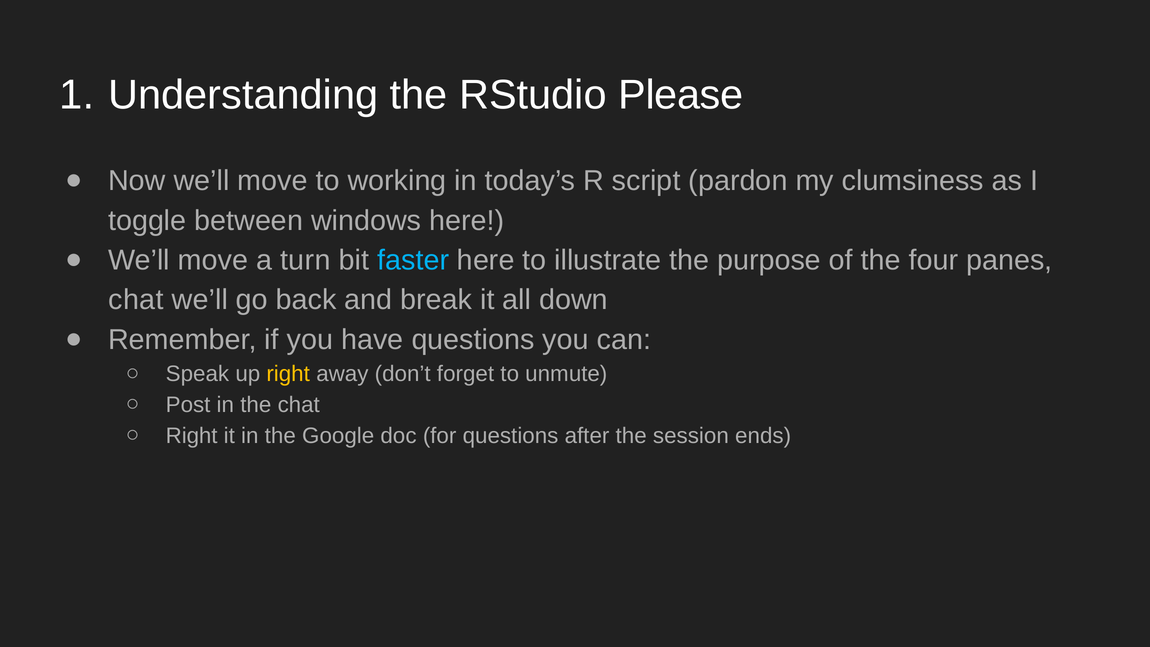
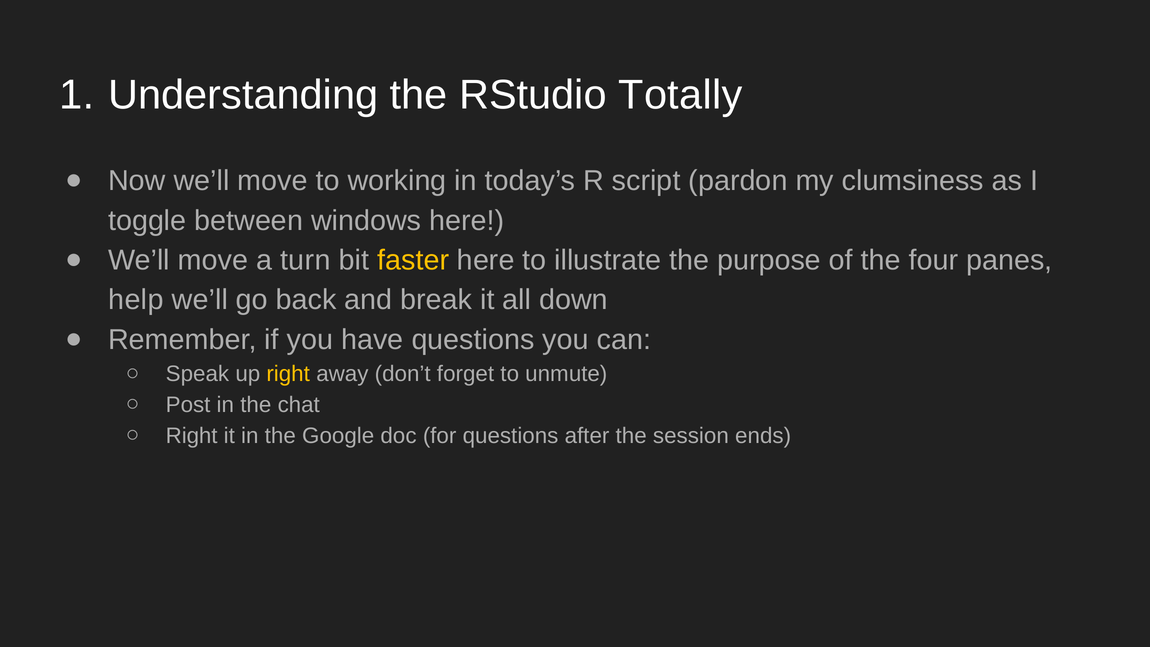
Please: Please -> Totally
faster colour: light blue -> yellow
chat at (136, 300): chat -> help
